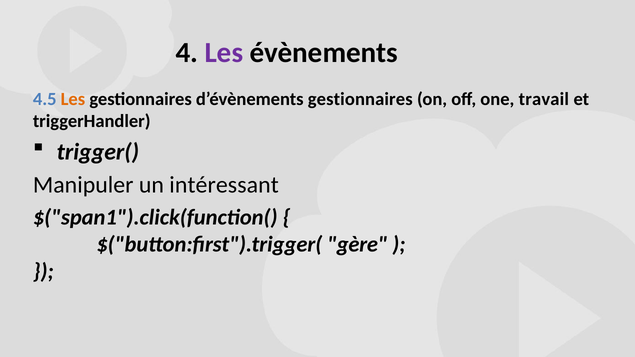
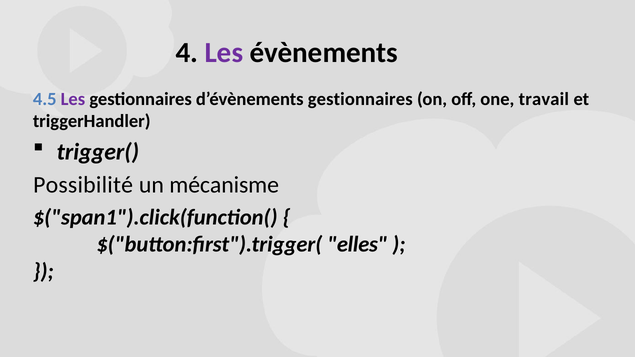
Les at (73, 99) colour: orange -> purple
Manipuler: Manipuler -> Possibilité
intéressant: intéressant -> mécanisme
gère: gère -> elles
